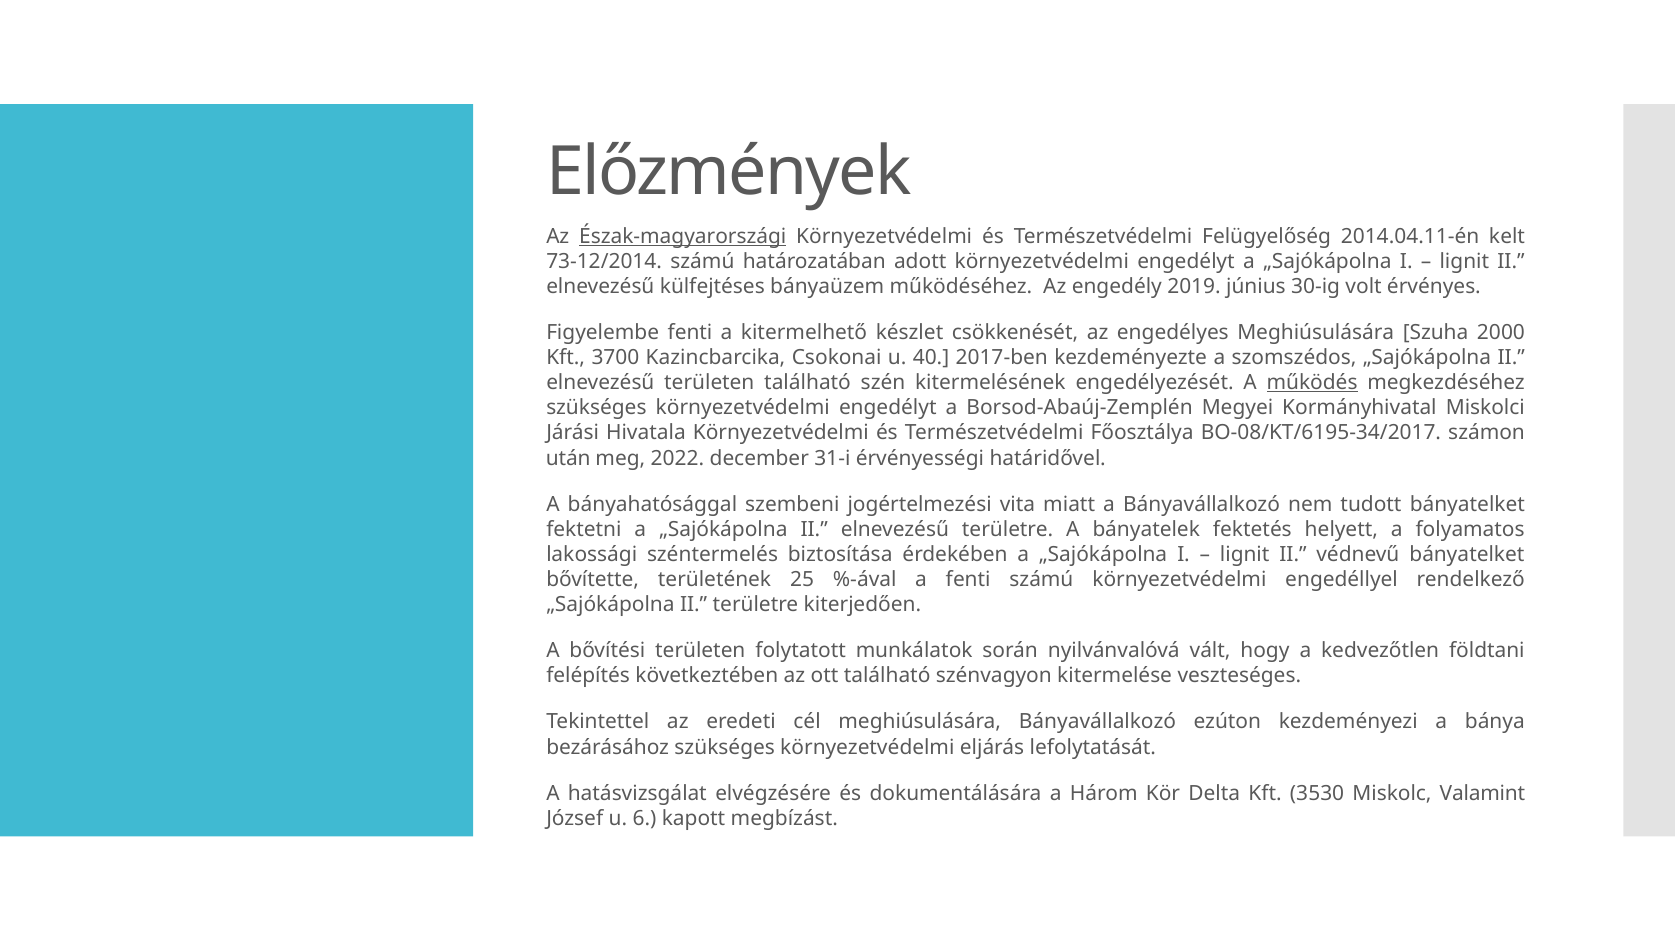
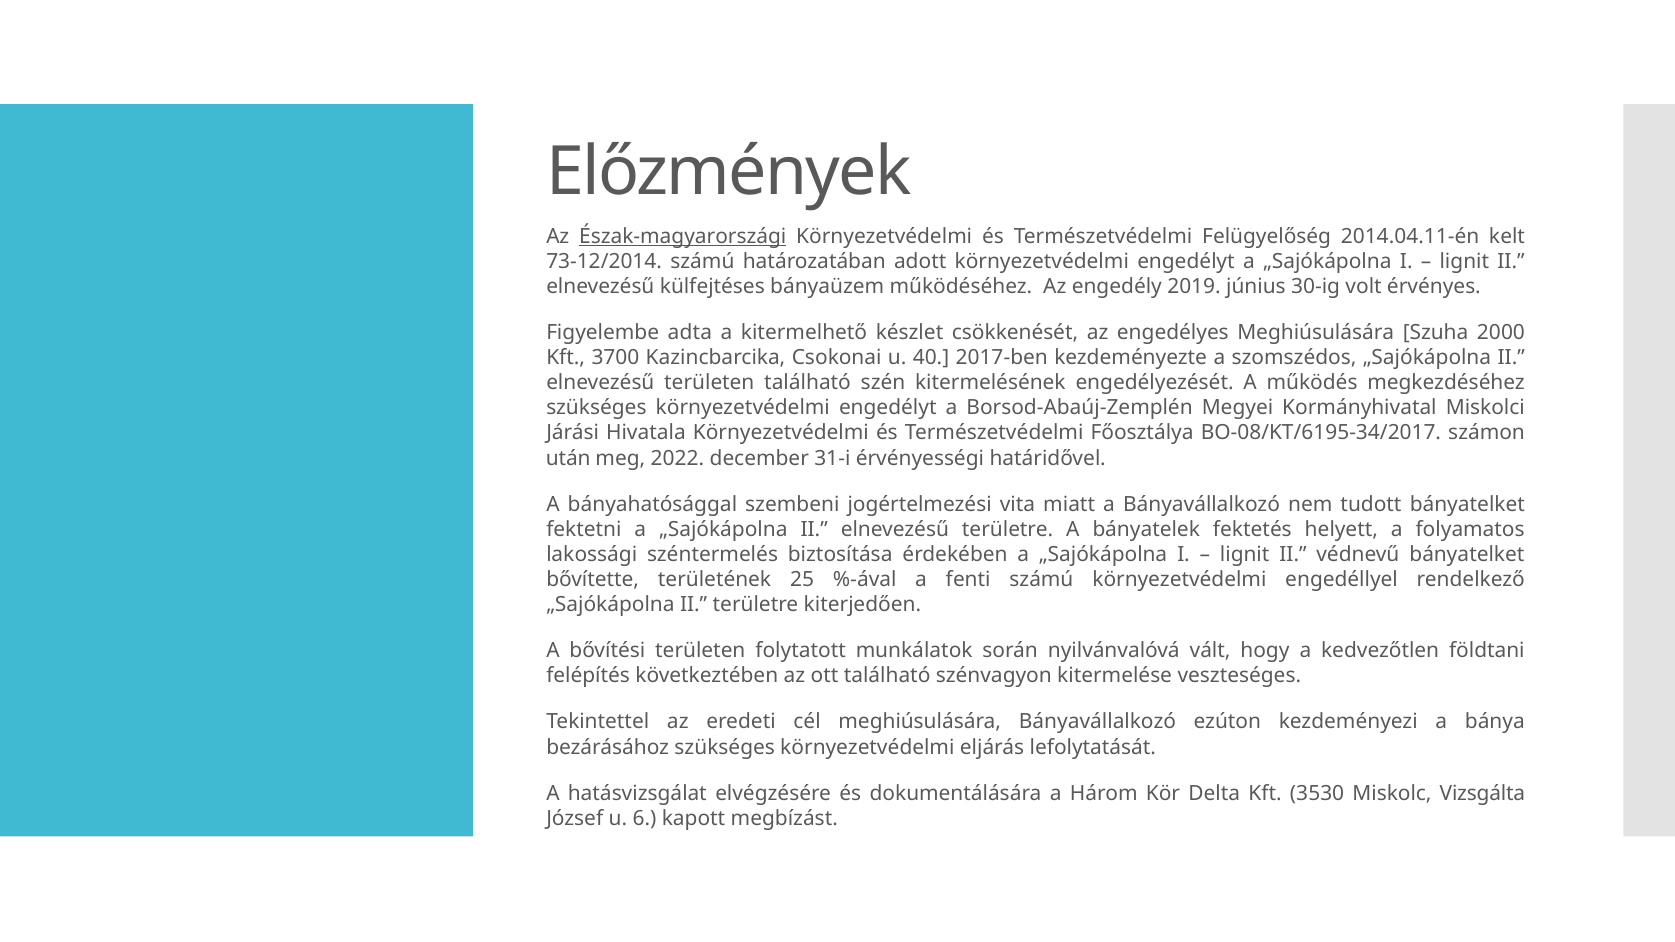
Figyelembe fenti: fenti -> adta
működés underline: present -> none
Valamint: Valamint -> Vizsgálta
